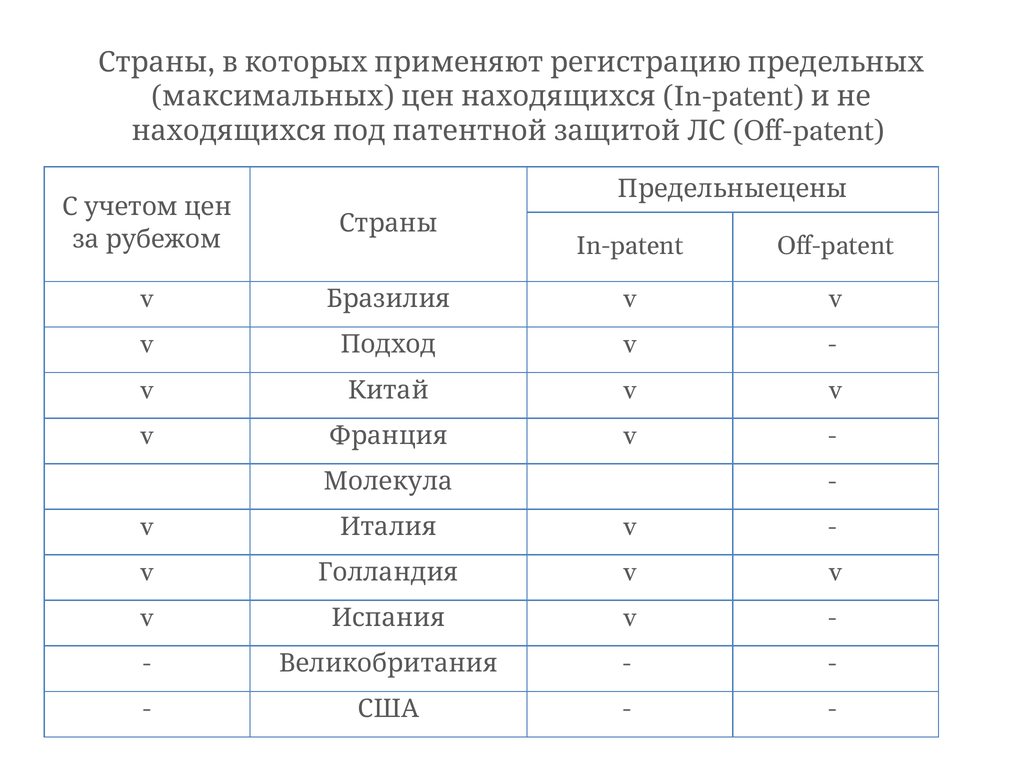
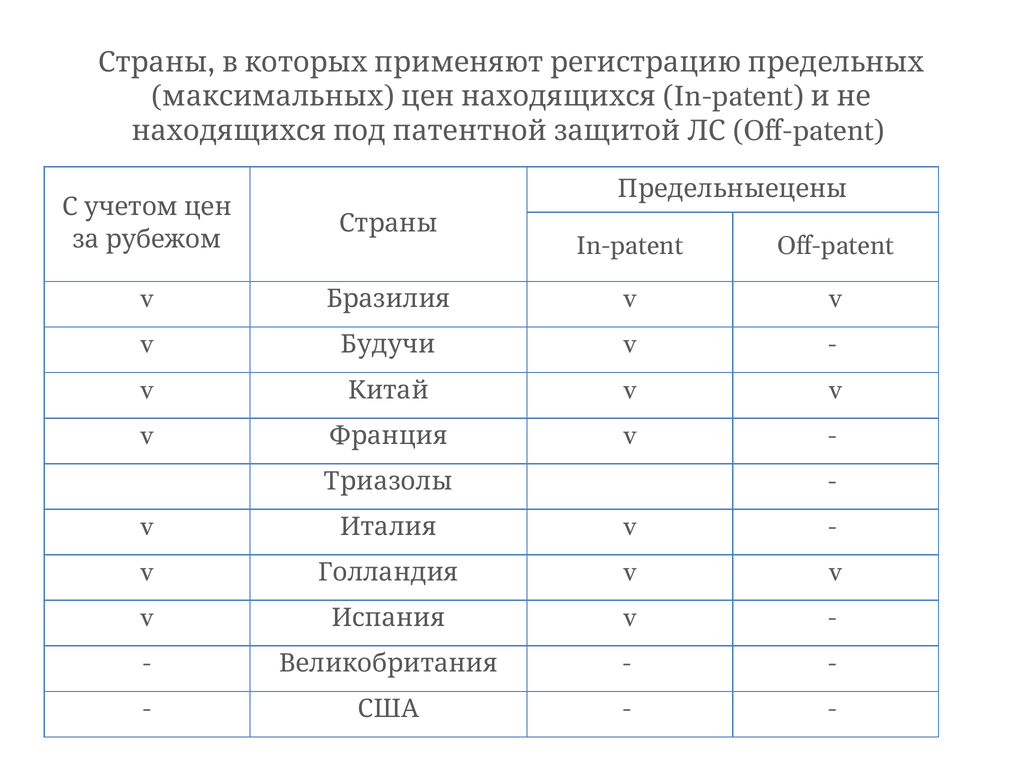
Подход: Подход -> Будучи
Молекула: Молекула -> Триазолы
